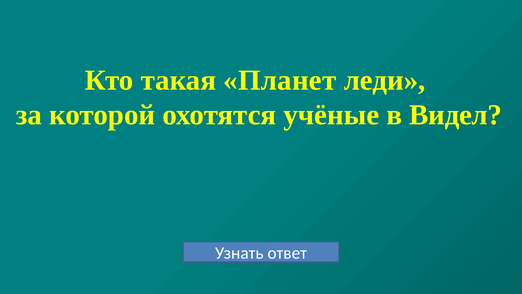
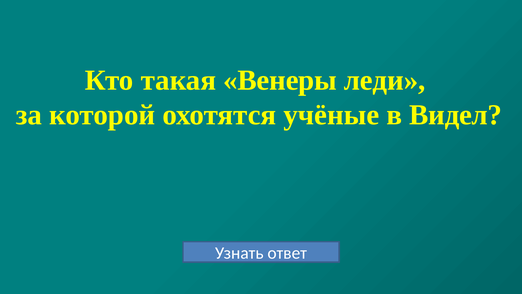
Планет: Планет -> Венеры
